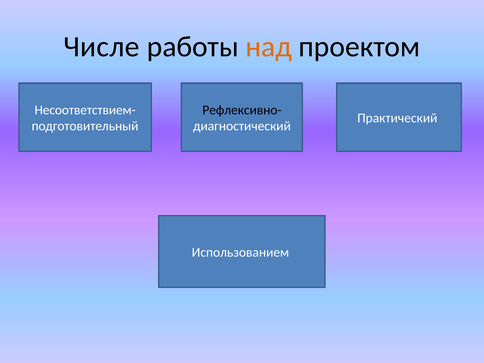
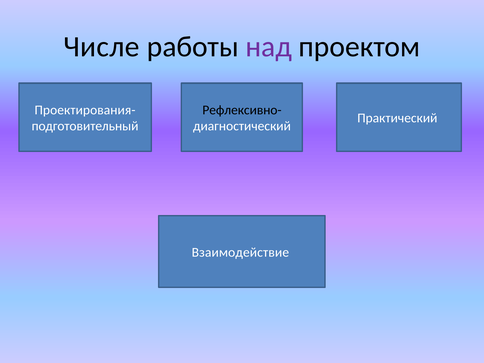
над colour: orange -> purple
Несоответствием-: Несоответствием- -> Проектирования-
Использованием: Использованием -> Взаимодействие
